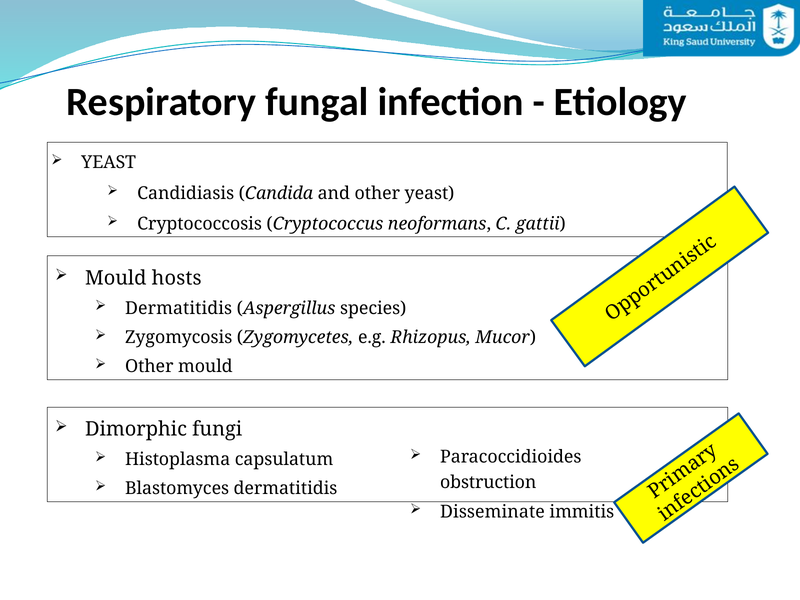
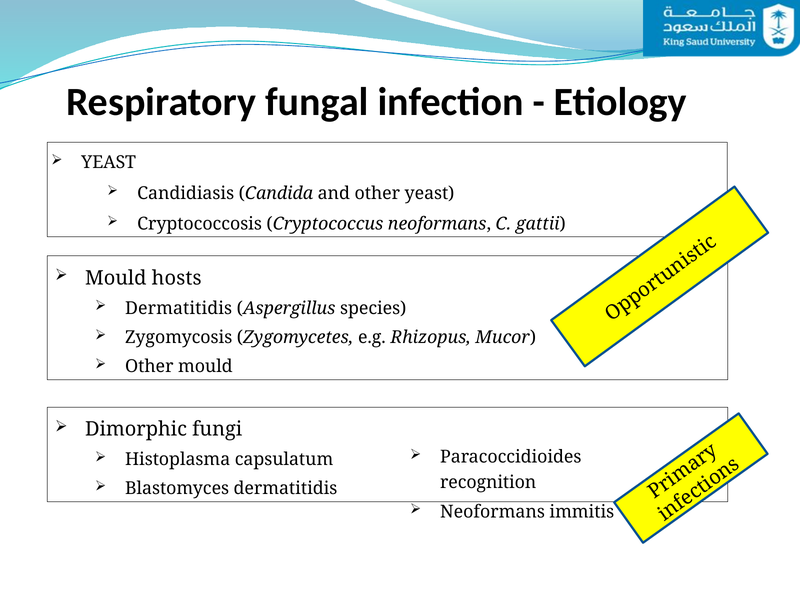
obstruction: obstruction -> recognition
Disseminate at (492, 512): Disseminate -> Neoformans
